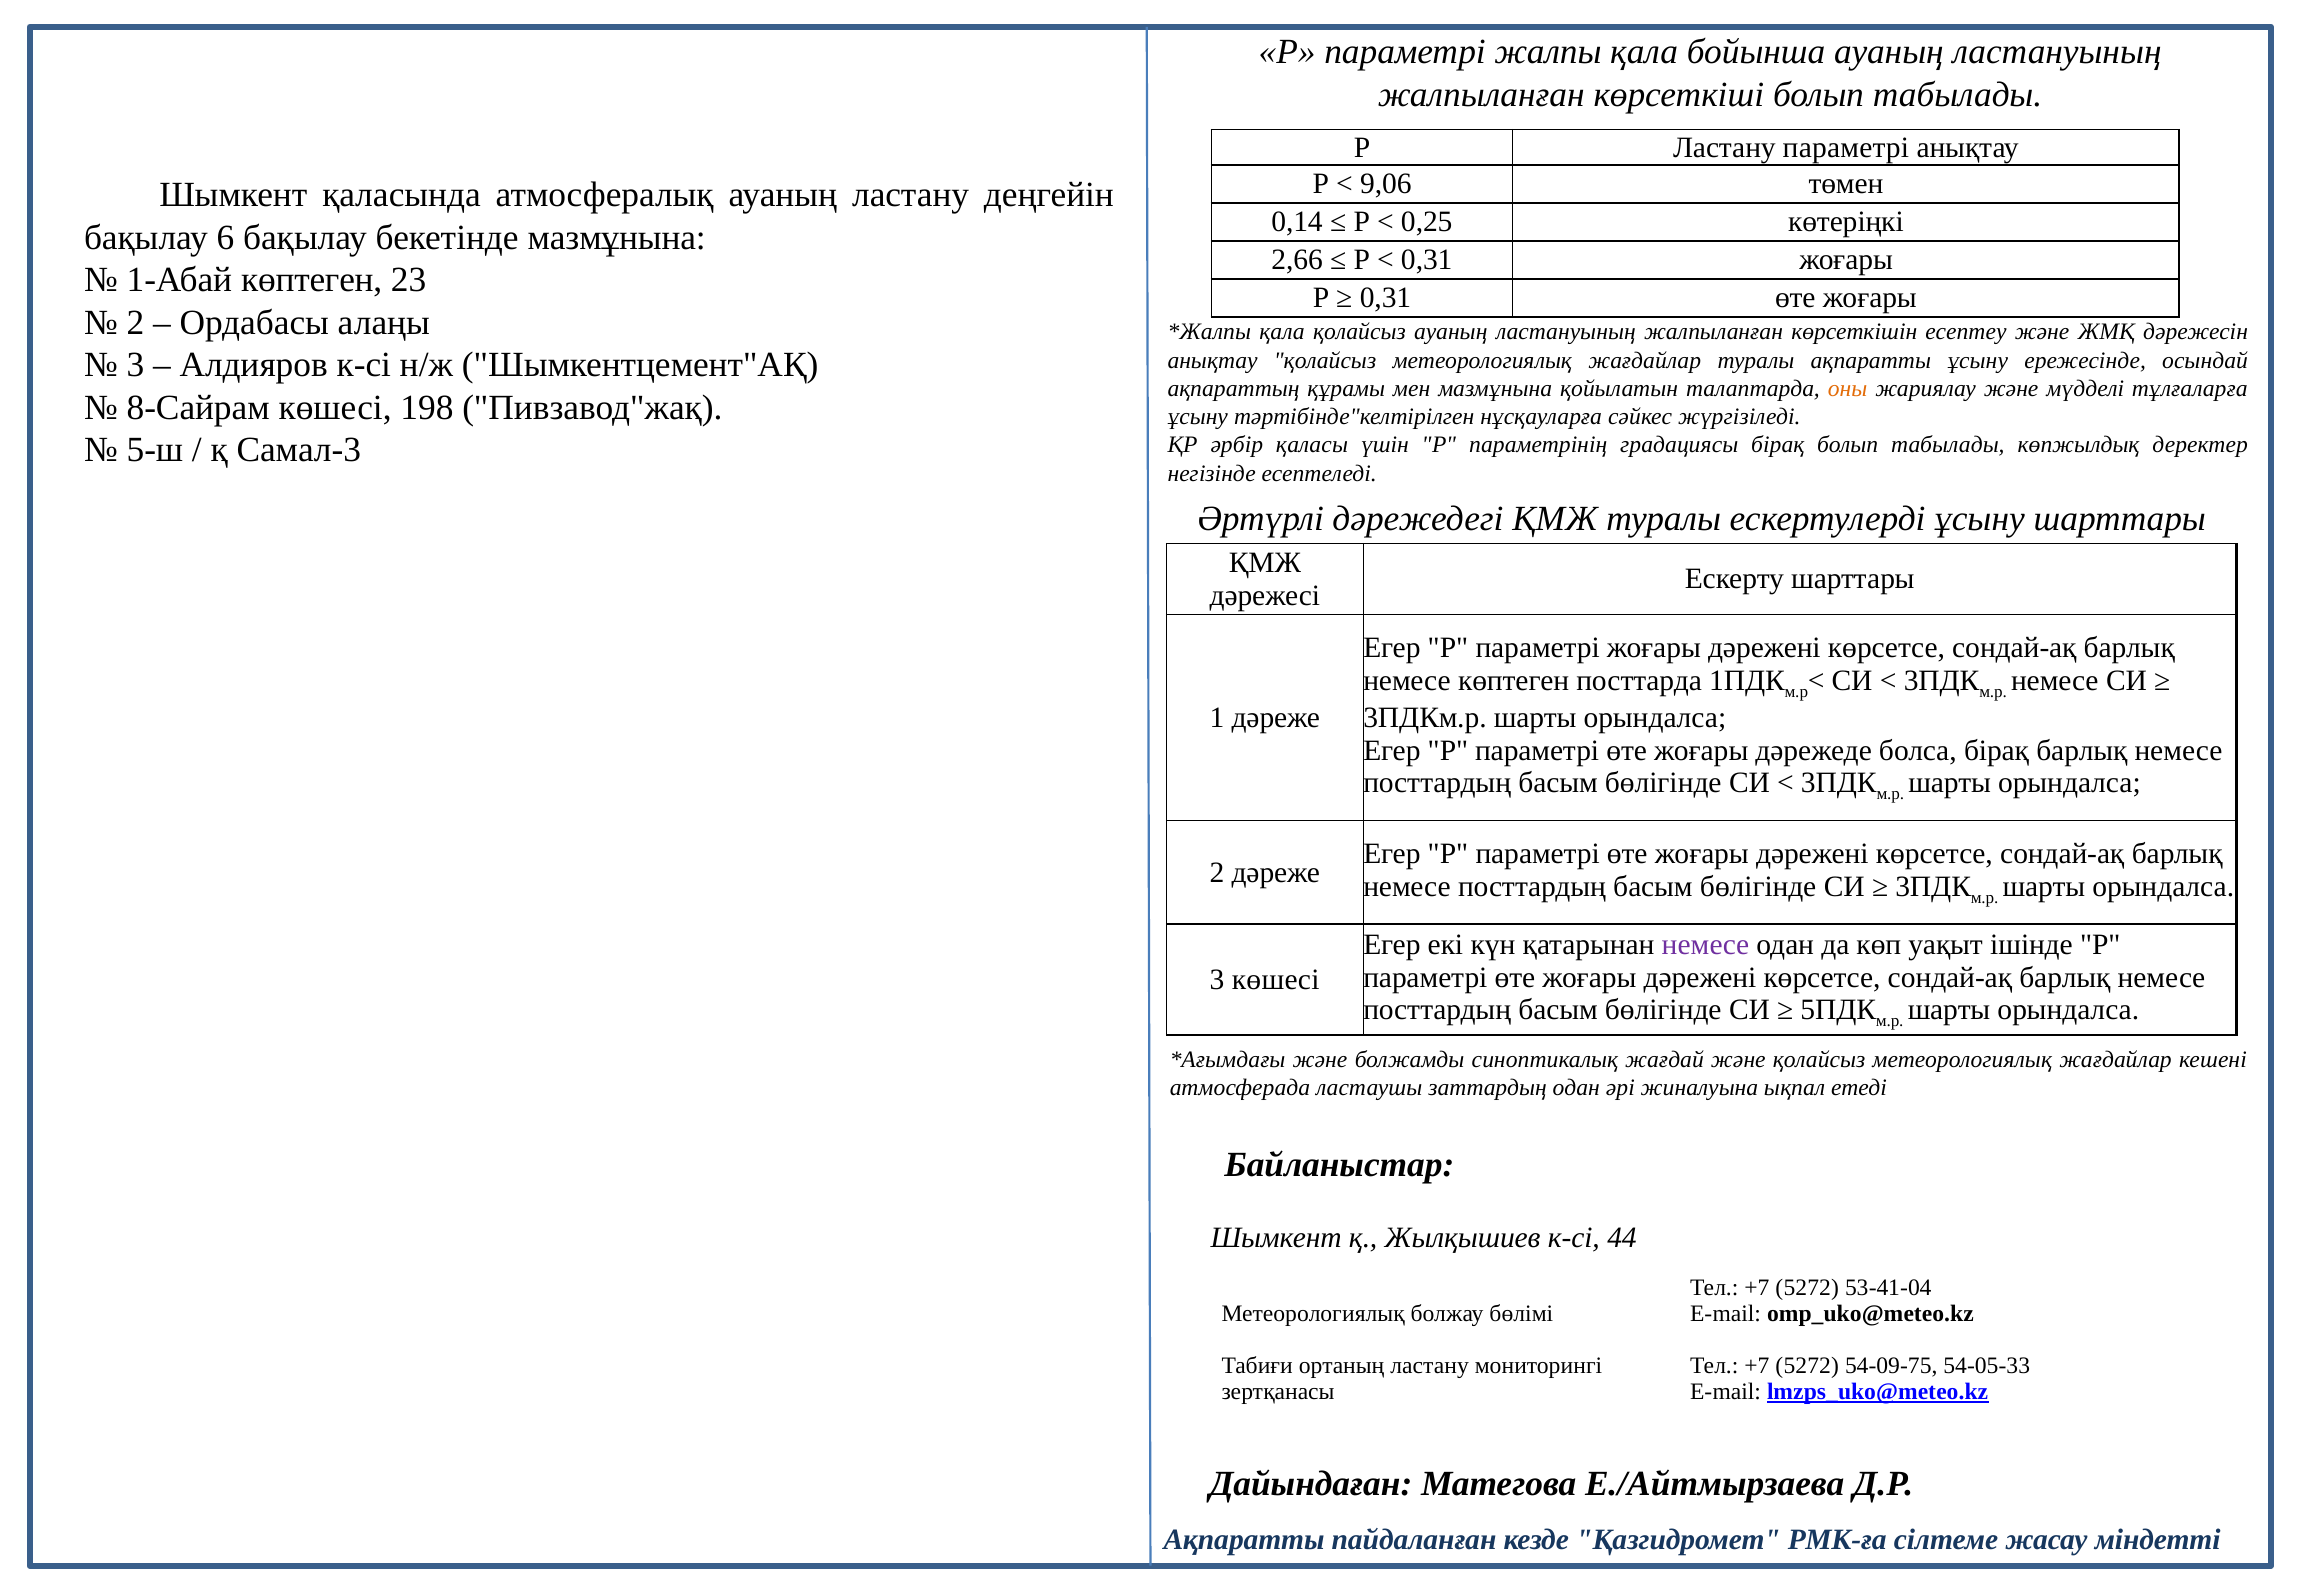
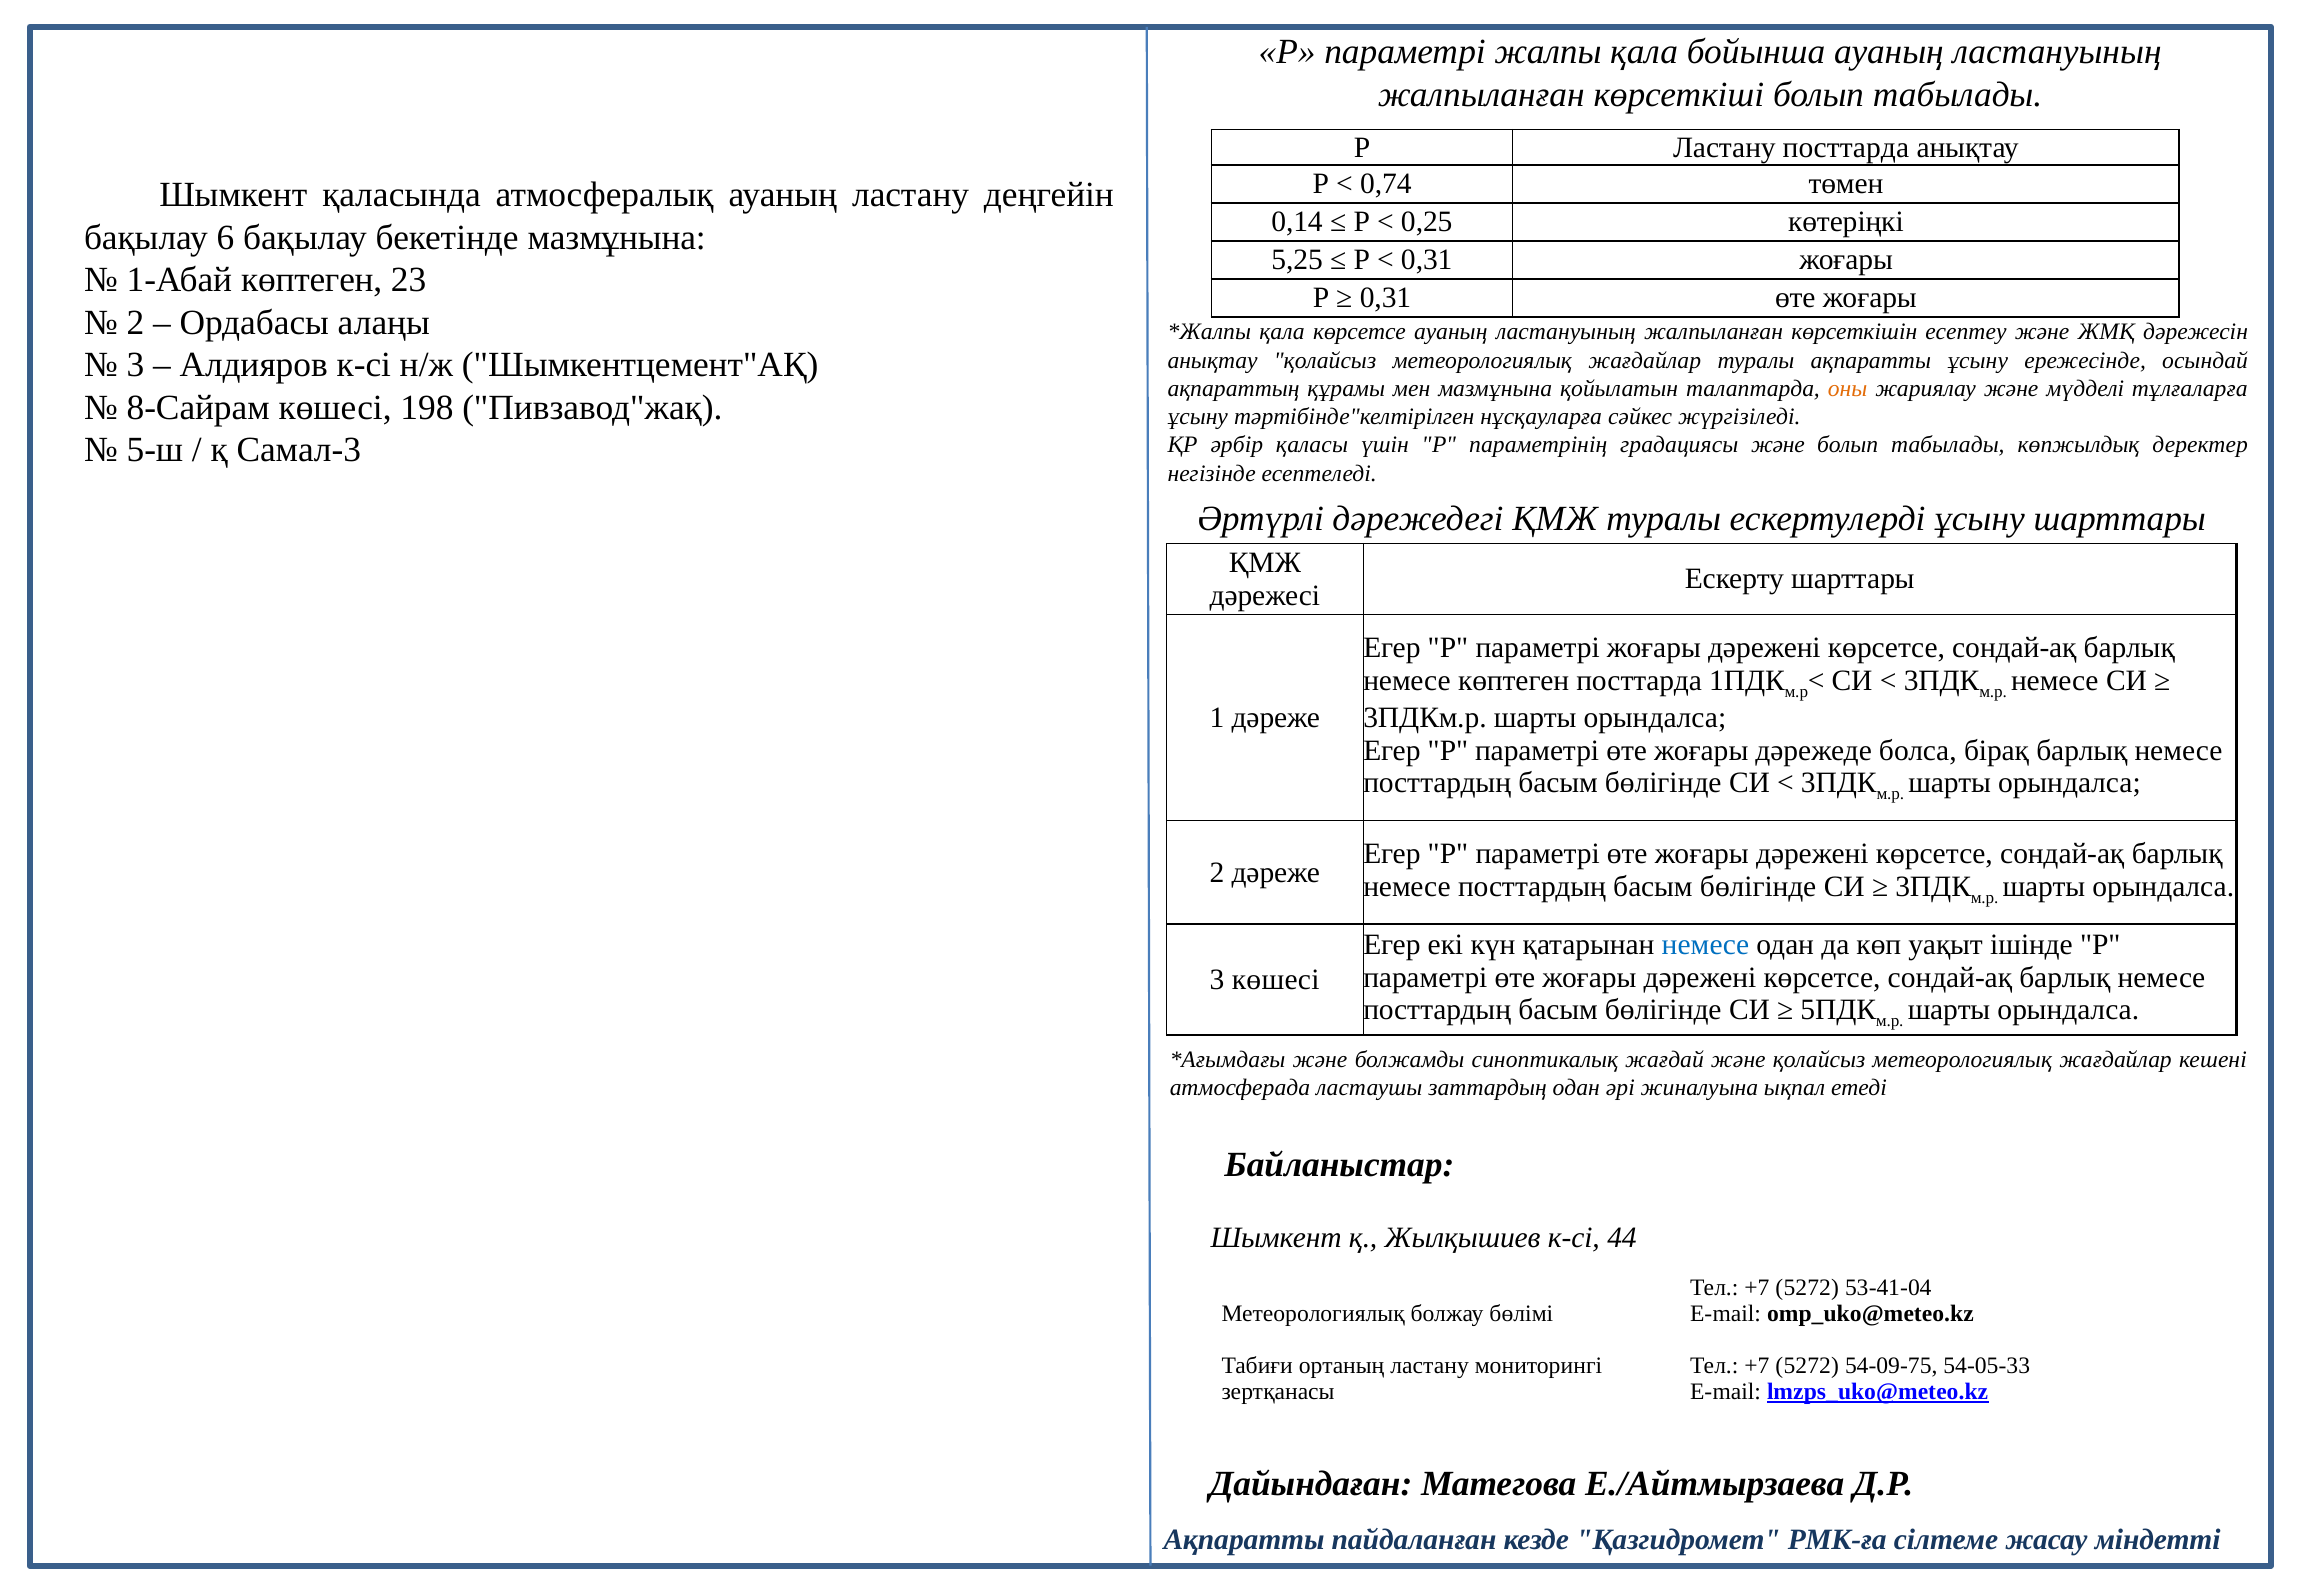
Ластану параметрі: параметрі -> посттарда
9,06: 9,06 -> 0,74
2,66: 2,66 -> 5,25
қала қолайсыз: қолайсыз -> көрсетсе
градациясы бірақ: бірақ -> және
немесе at (1705, 945) colour: purple -> blue
